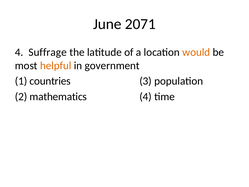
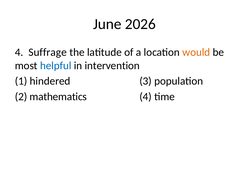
2071: 2071 -> 2026
helpful colour: orange -> blue
government: government -> intervention
countries: countries -> hindered
